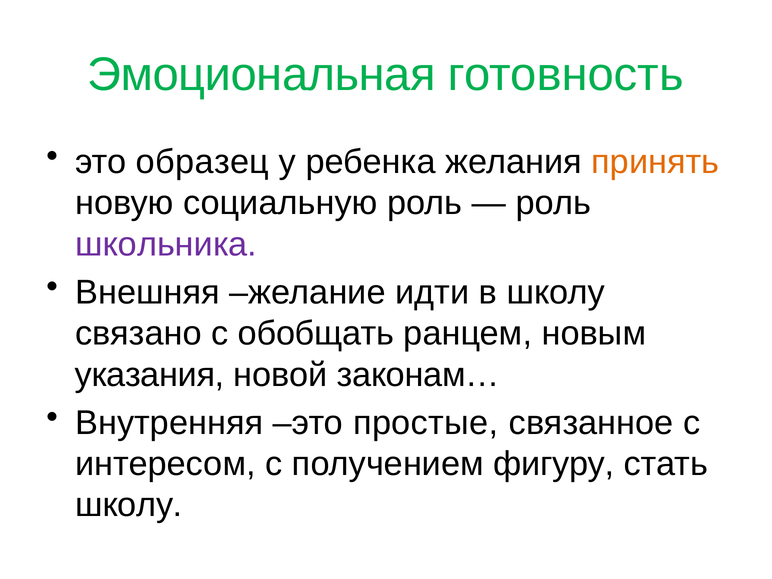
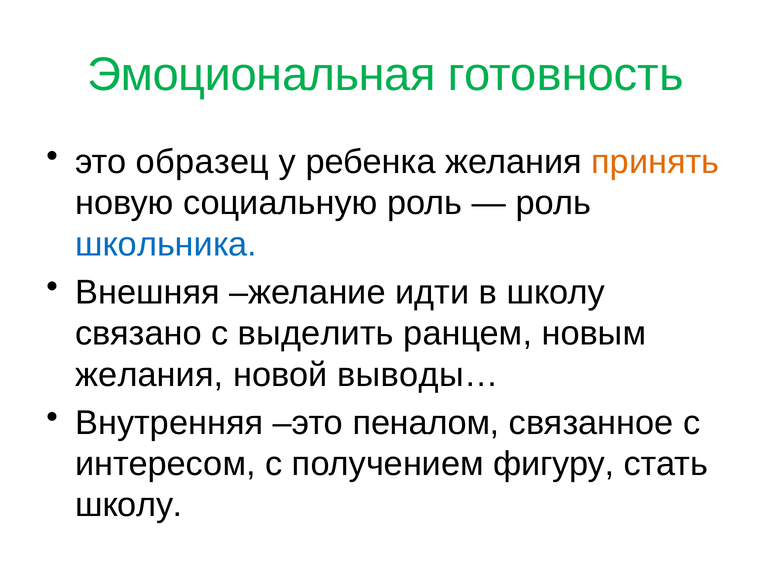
школьника colour: purple -> blue
обобщать: обобщать -> выделить
указания at (150, 375): указания -> желания
законам…: законам… -> выводы…
простые: простые -> пеналом
